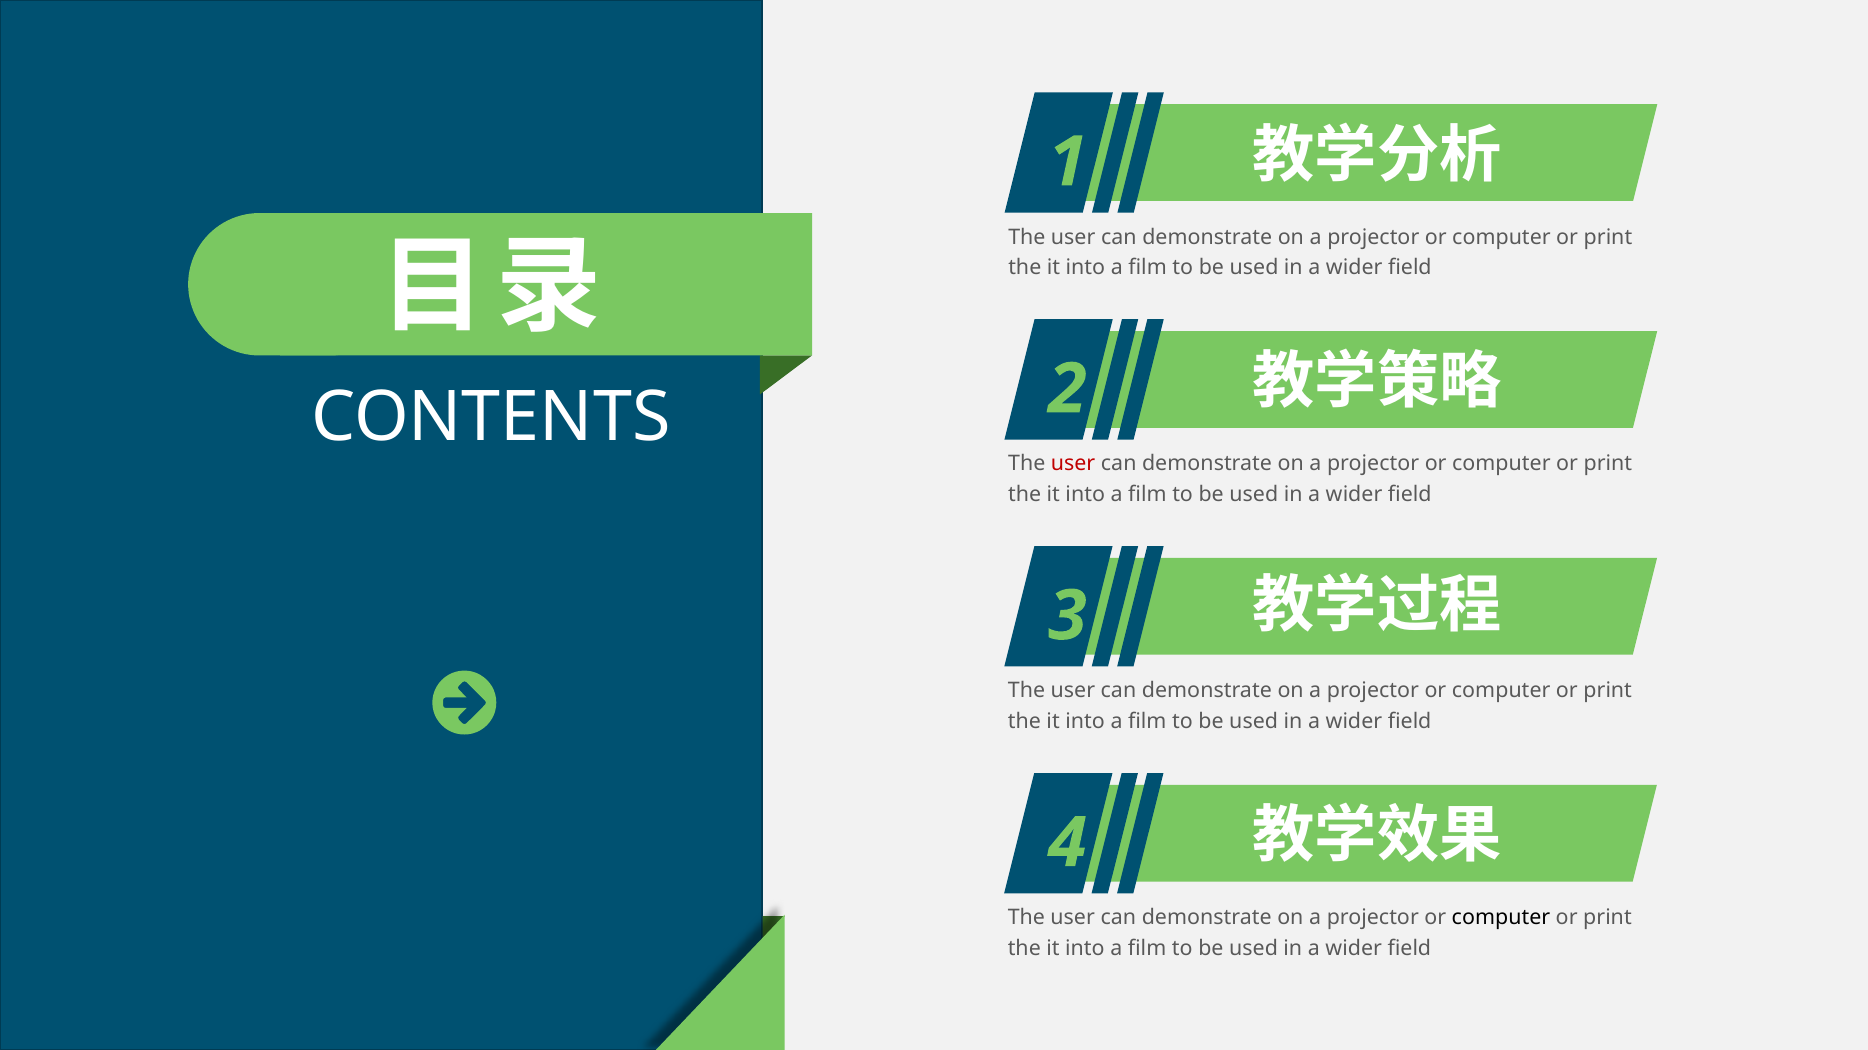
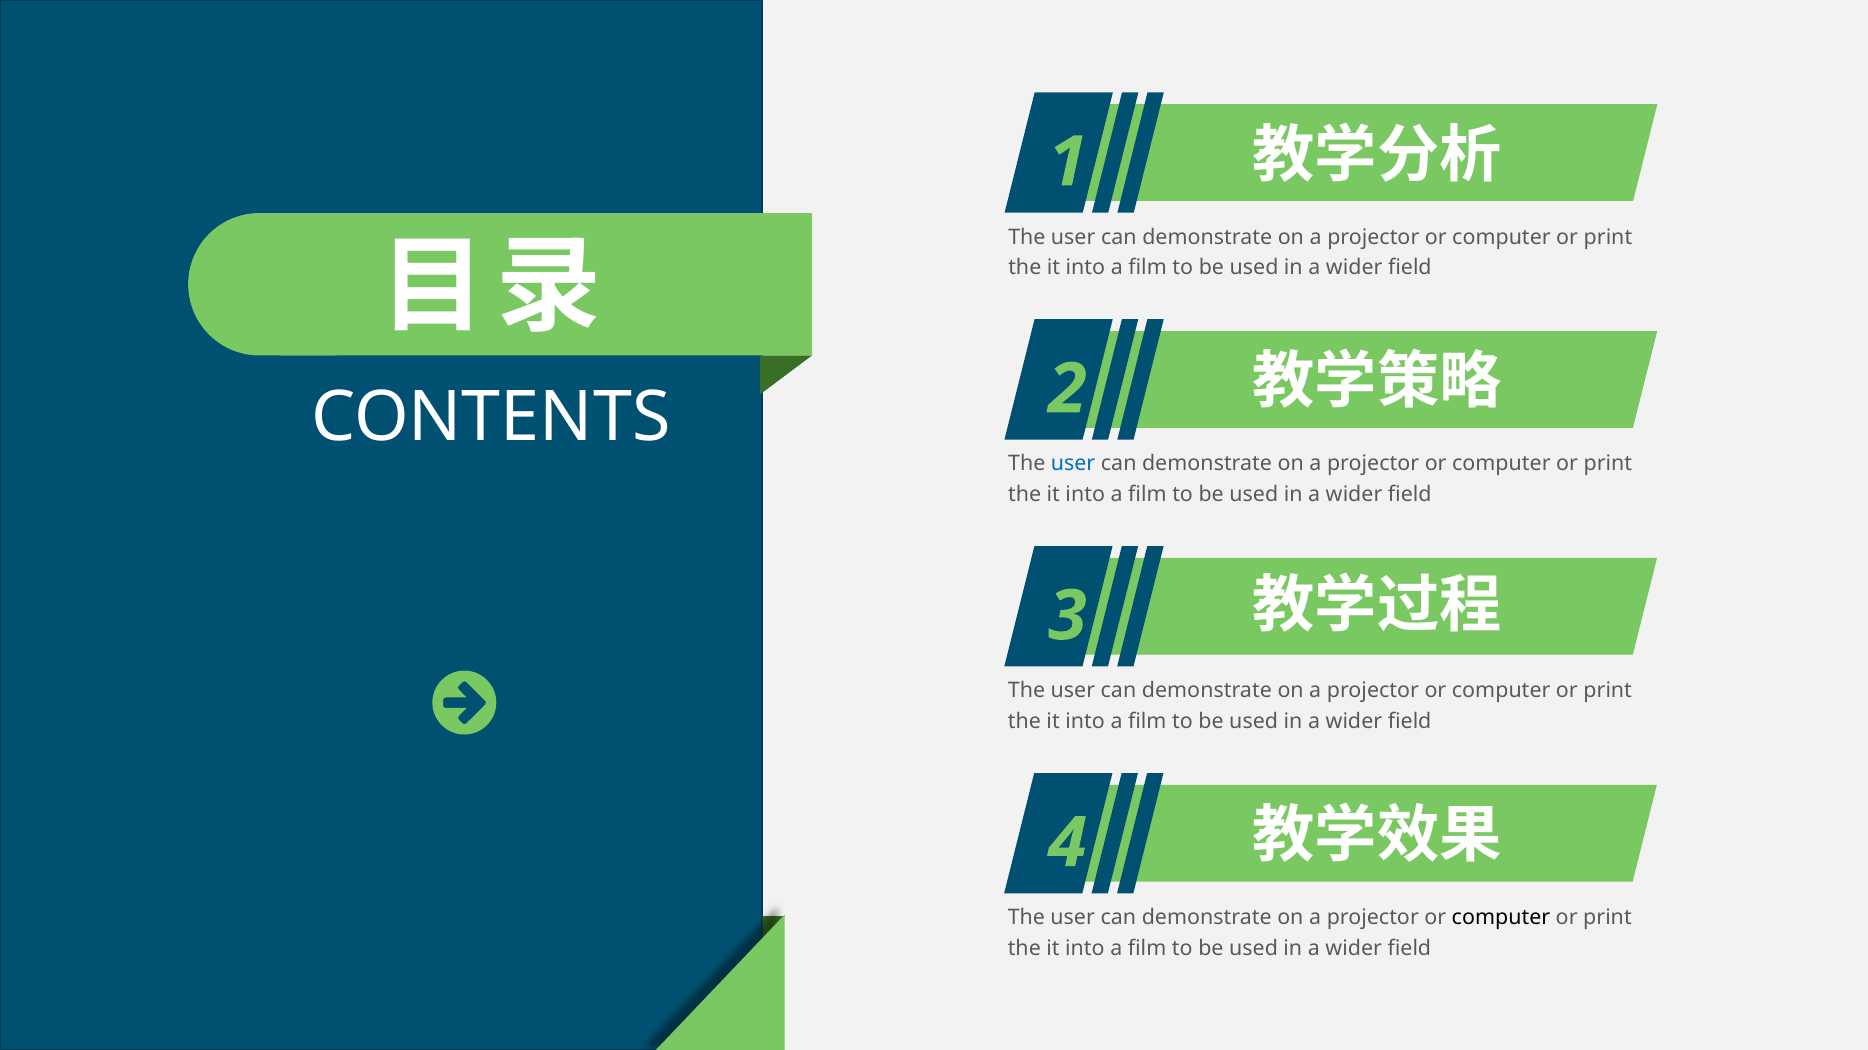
user at (1073, 464) colour: red -> blue
